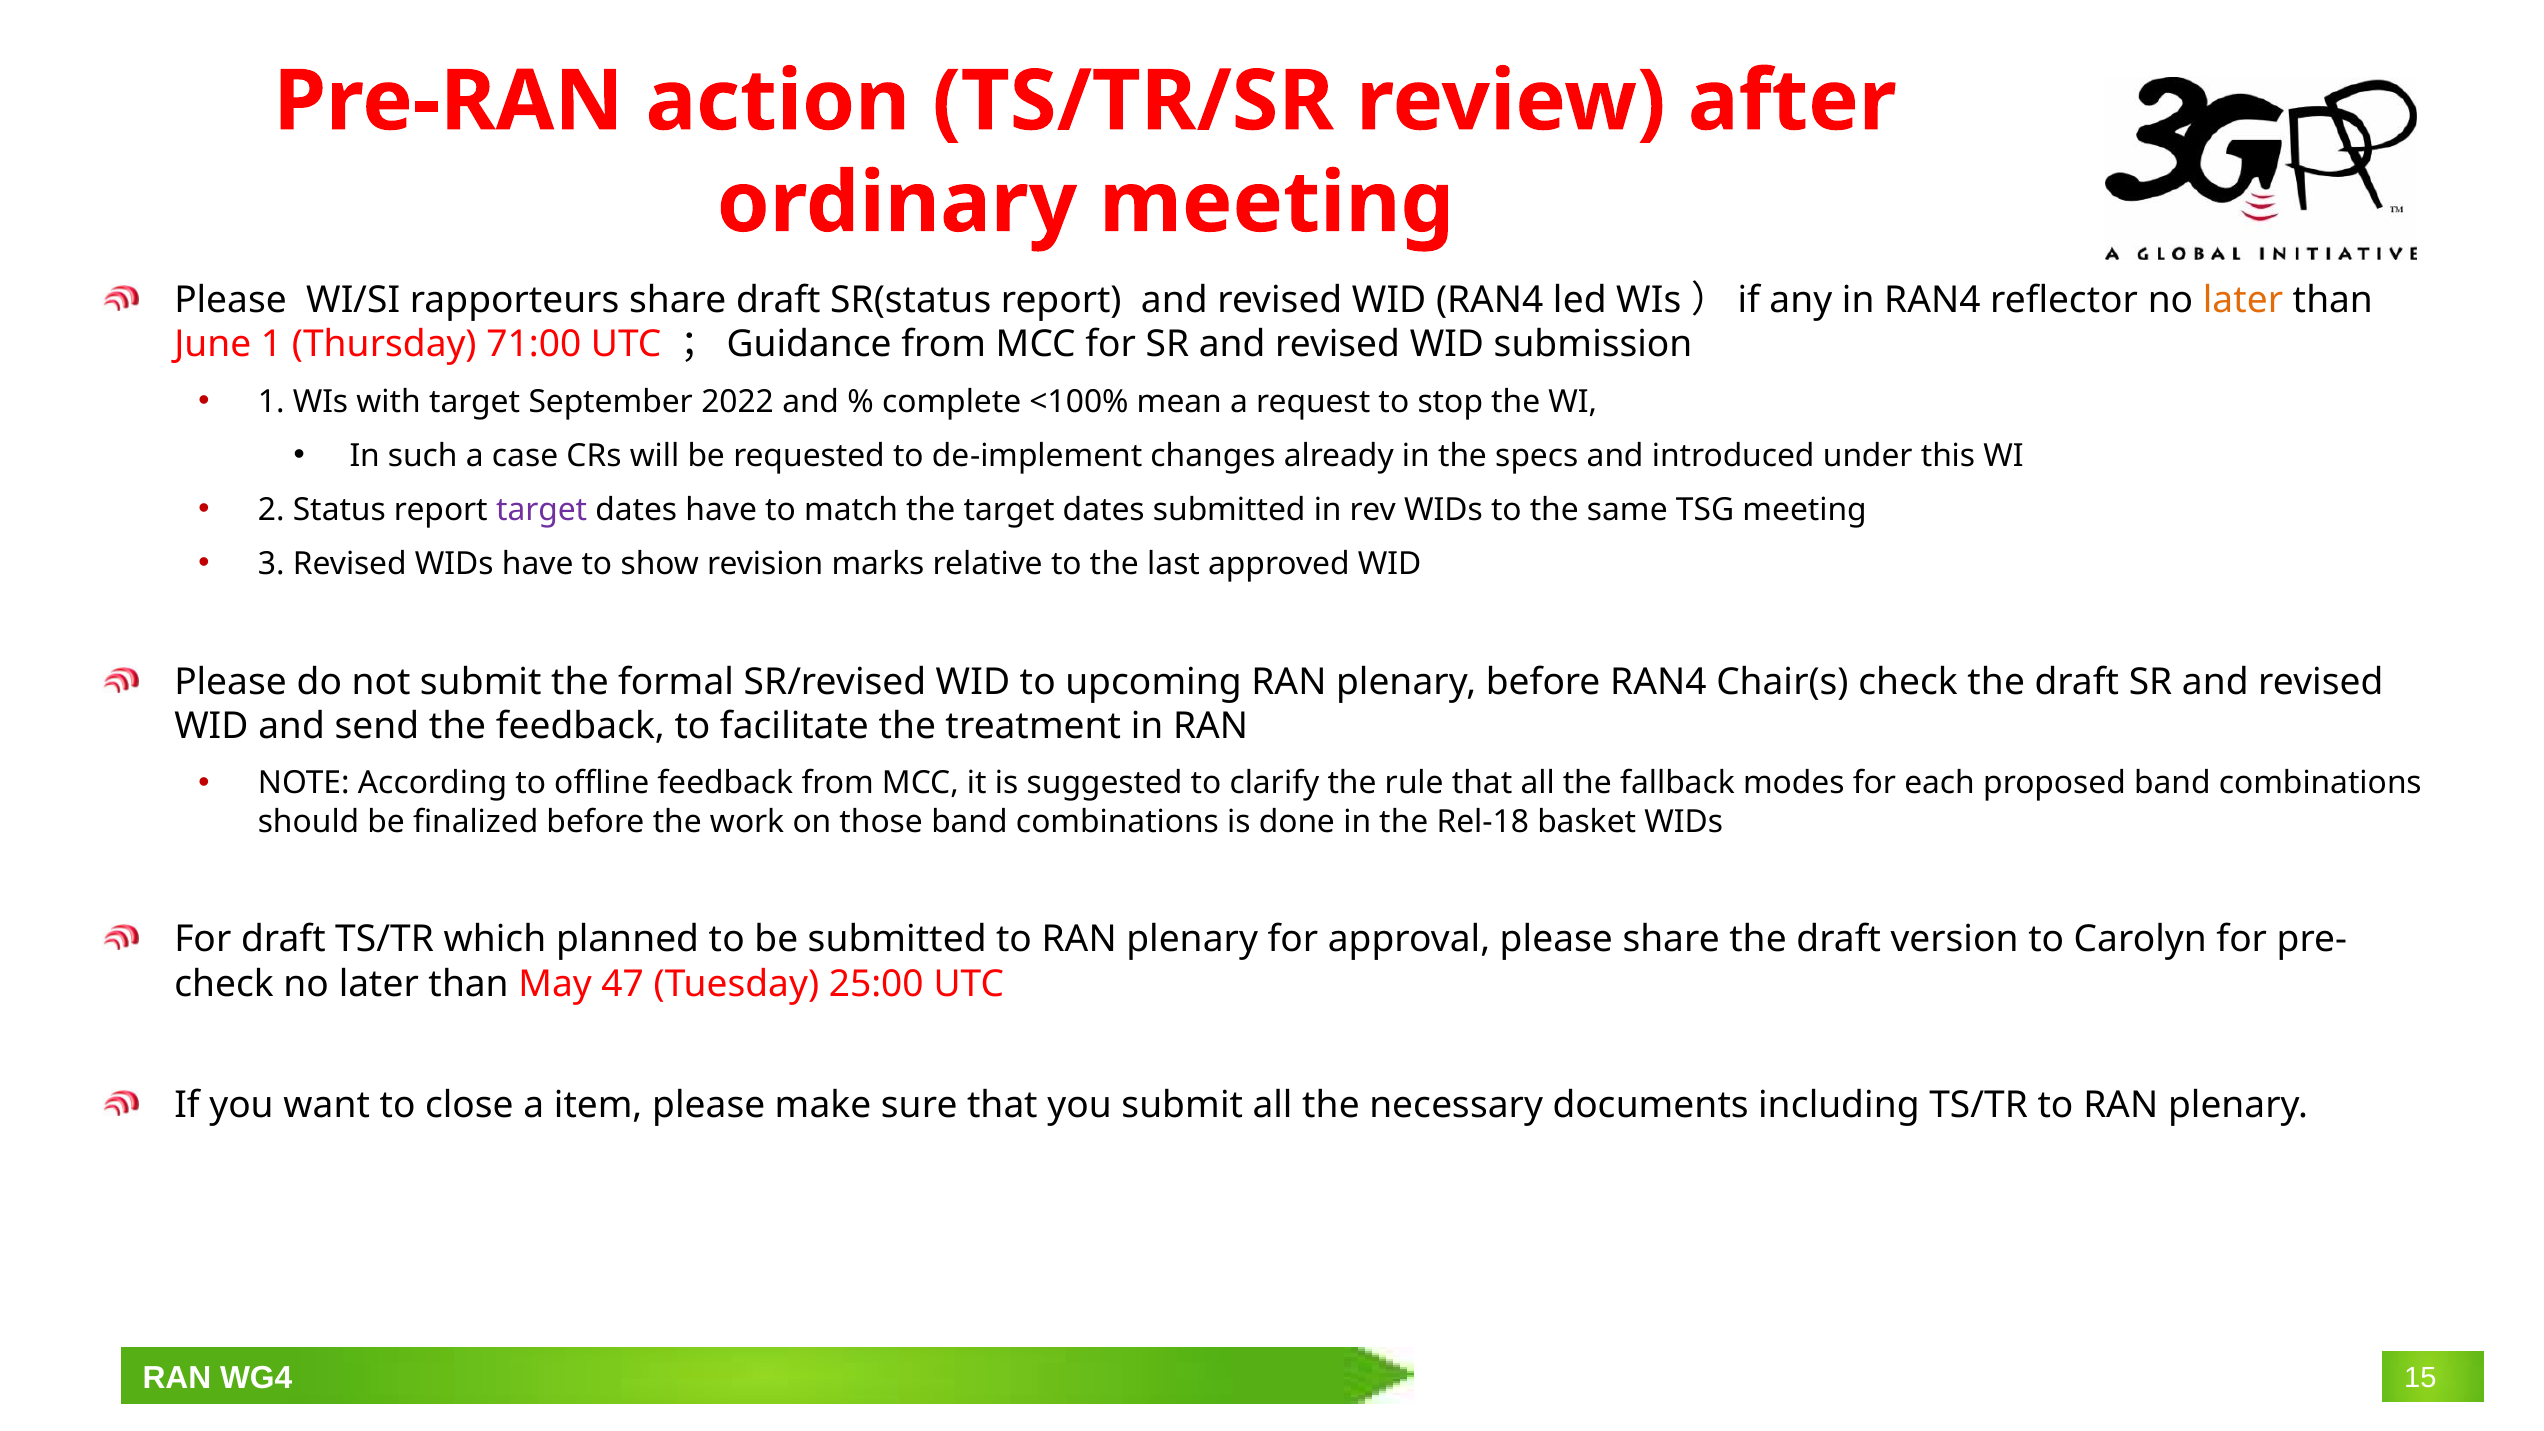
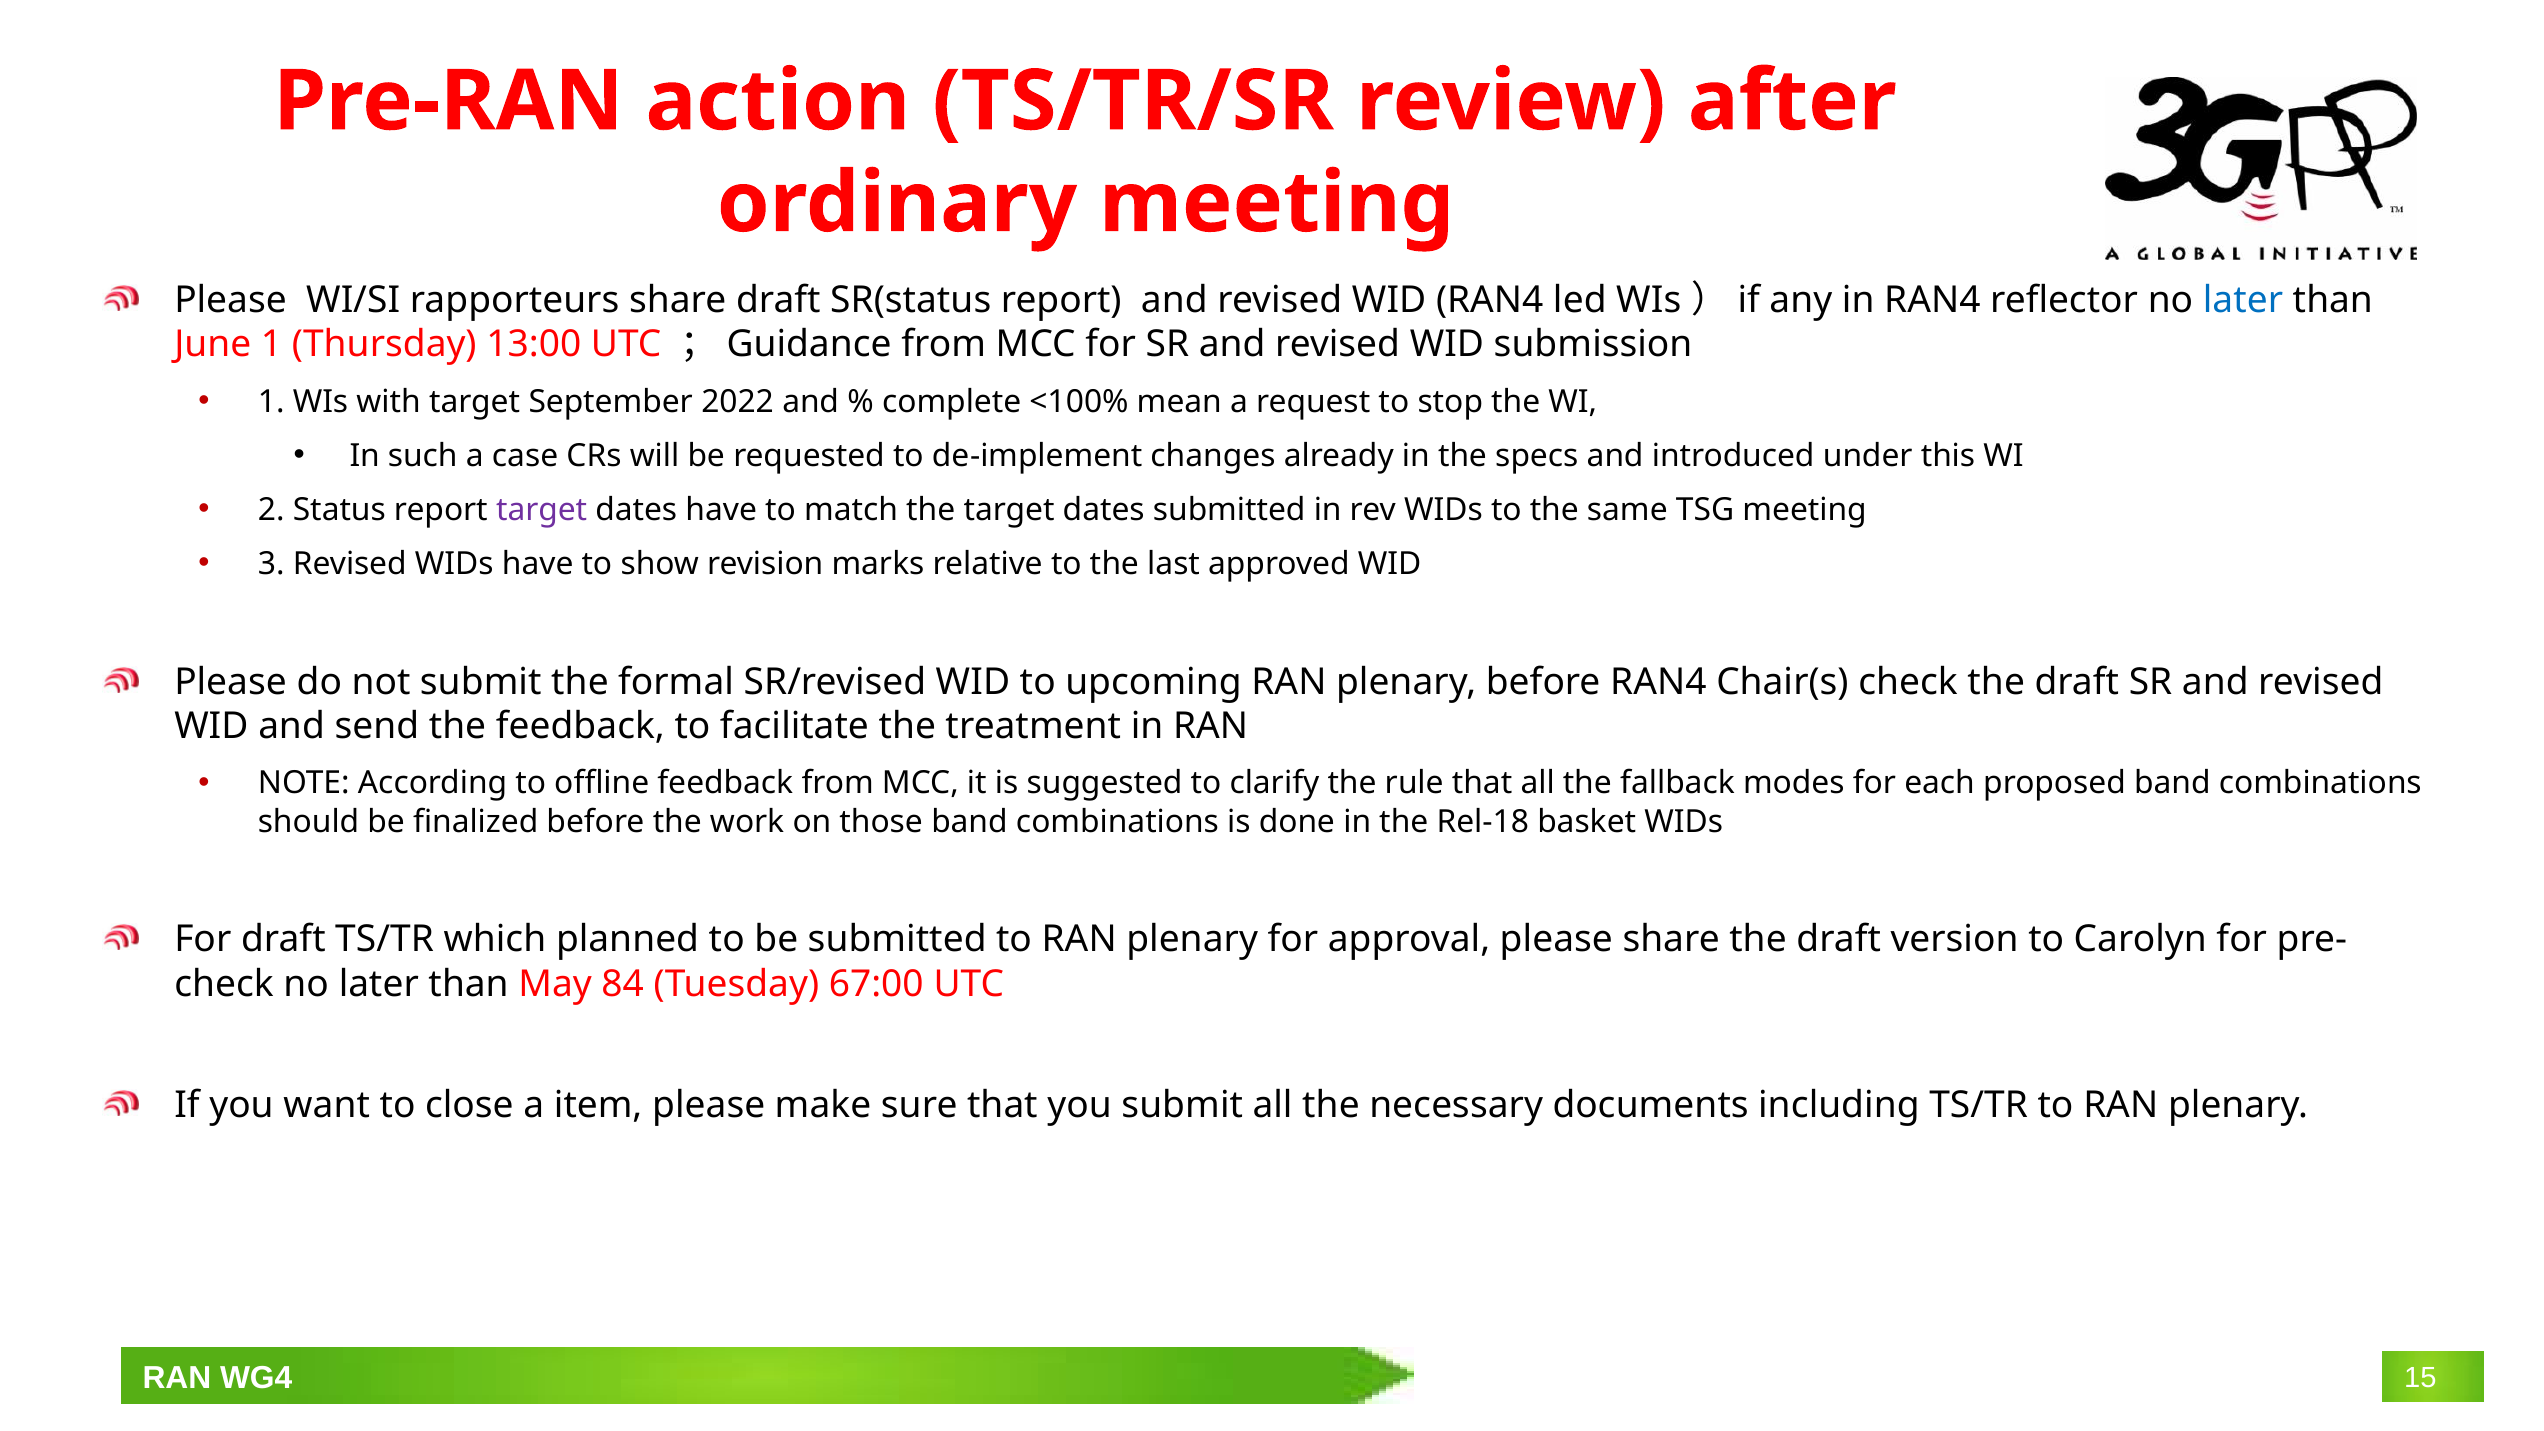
later at (2243, 300) colour: orange -> blue
71:00: 71:00 -> 13:00
47: 47 -> 84
25:00: 25:00 -> 67:00
